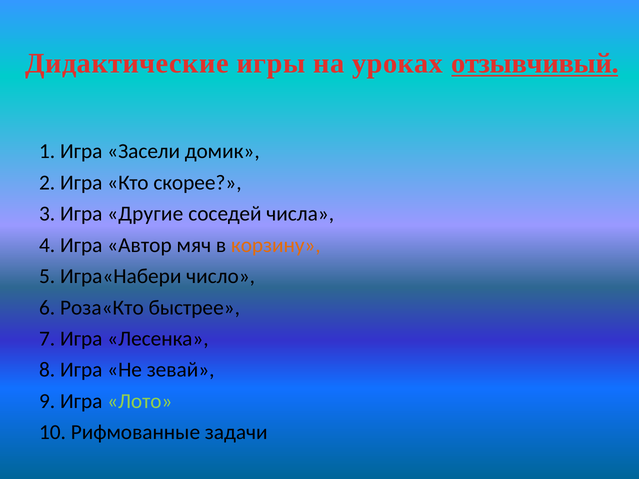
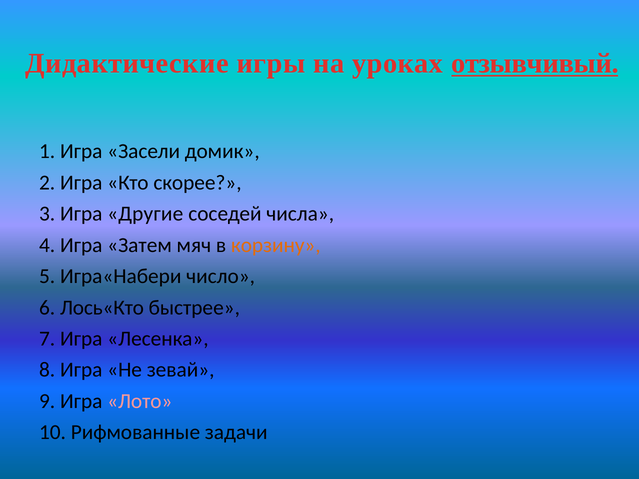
Автор: Автор -> Затем
Роза«Кто: Роза«Кто -> Лось«Кто
Лото colour: light green -> pink
